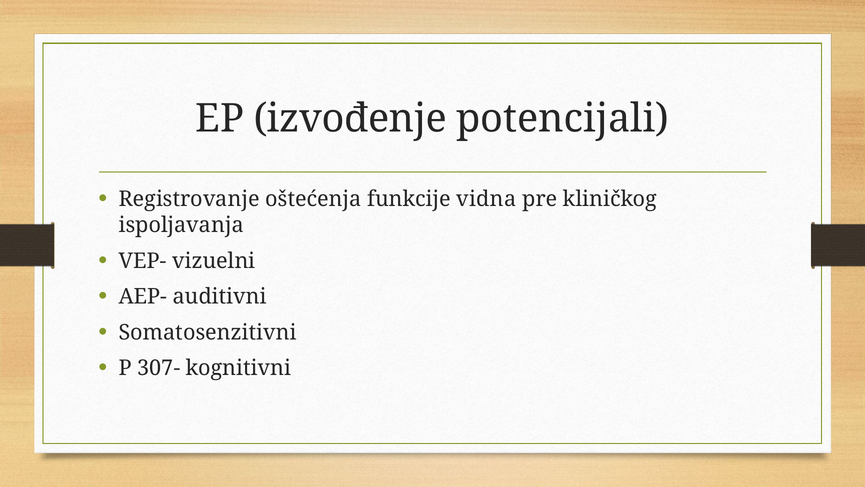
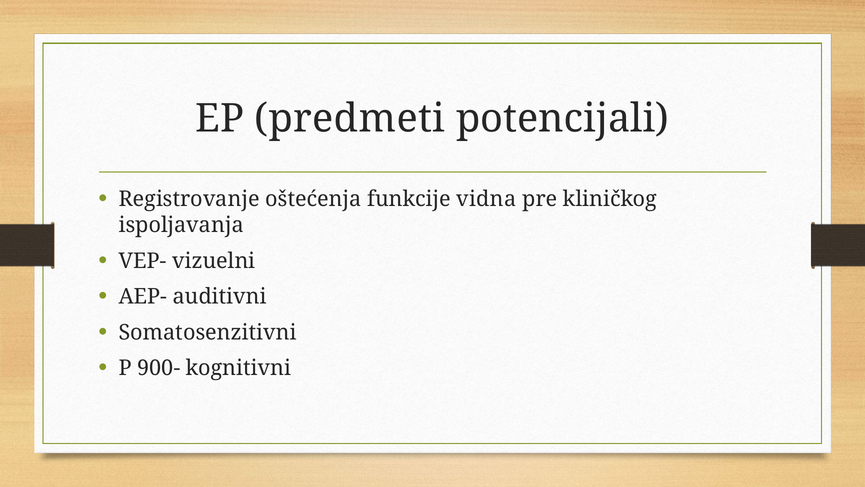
izvođenje: izvođenje -> predmeti
307-: 307- -> 900-
